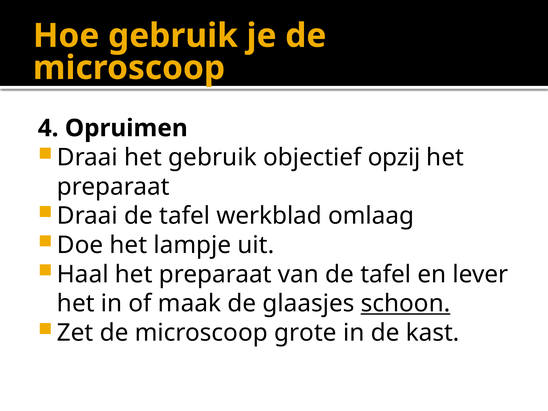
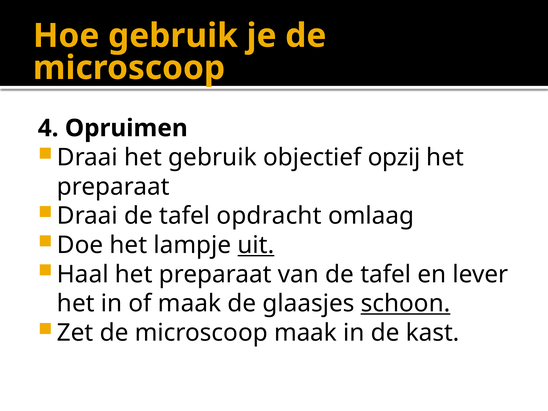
werkblad: werkblad -> opdracht
uit underline: none -> present
microscoop grote: grote -> maak
